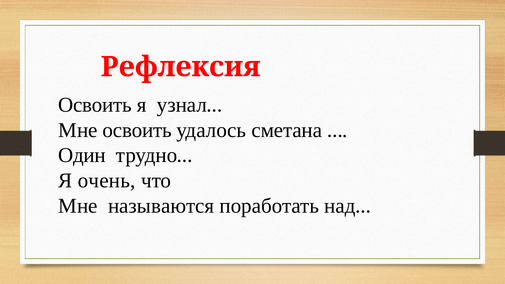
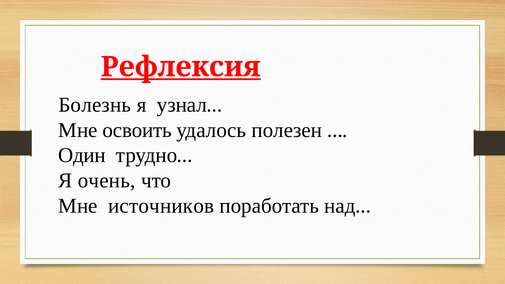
Рефлексия underline: none -> present
Освоить at (95, 105): Освоить -> Болезнь
сметана: сметана -> полезен
называются: называются -> источников
